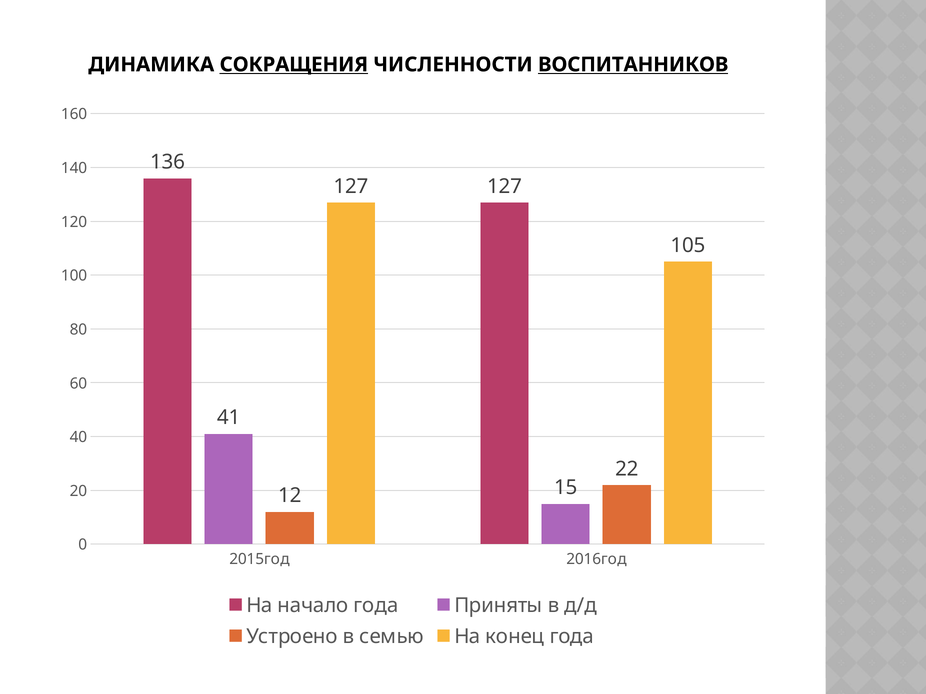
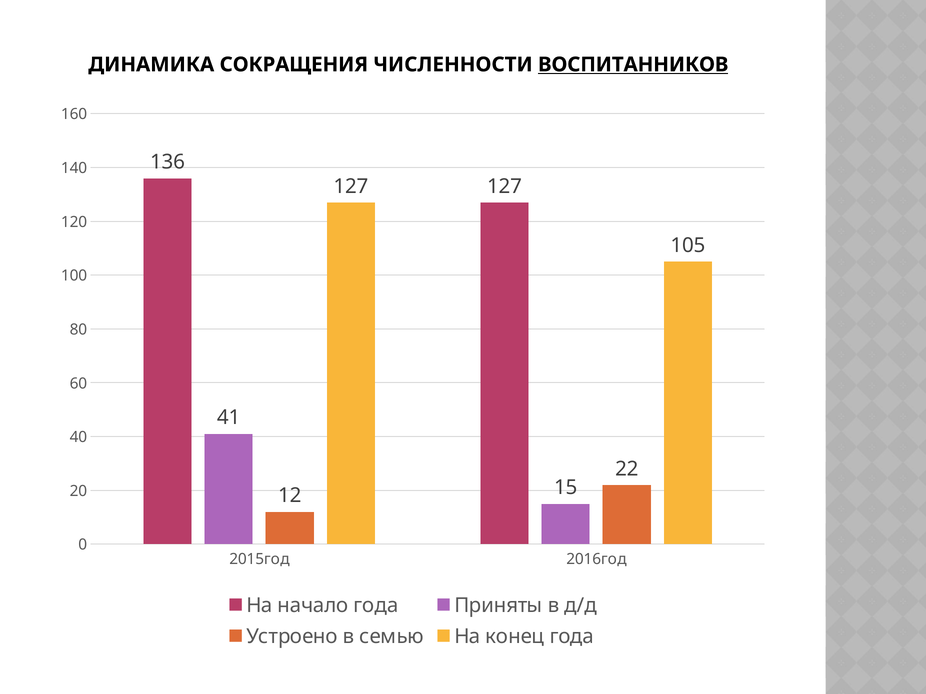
СОКРАЩЕНИЯ underline: present -> none
